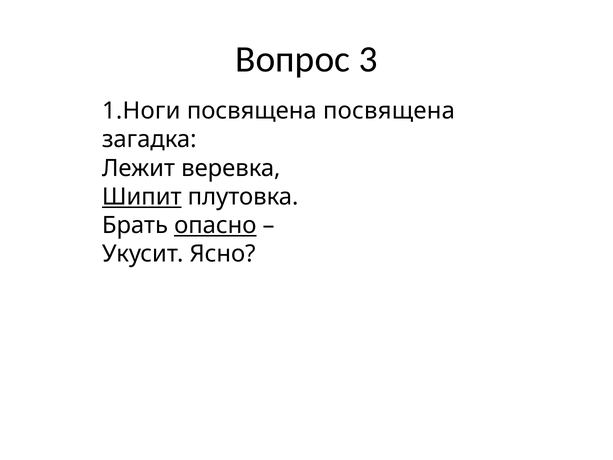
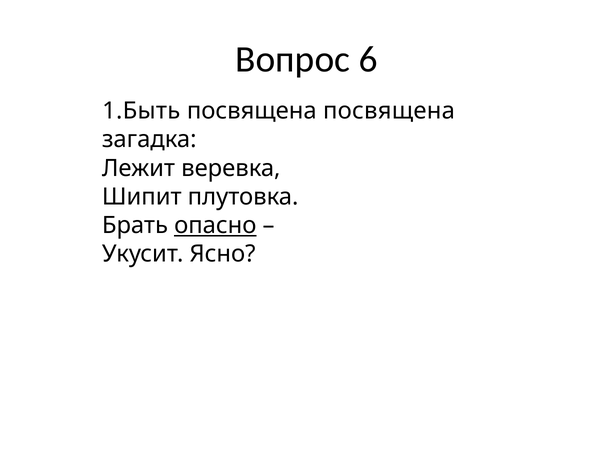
3: 3 -> 6
1.Ноги: 1.Ноги -> 1.Быть
Шипит underline: present -> none
